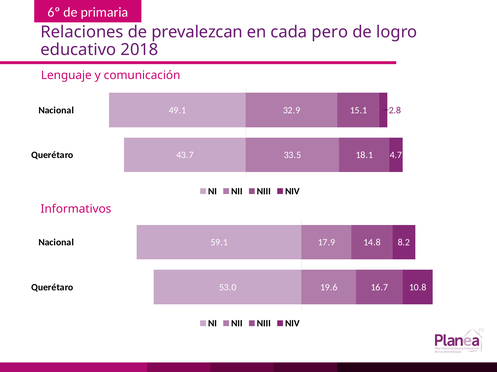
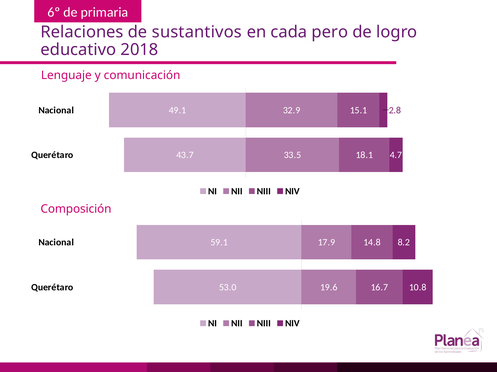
prevalezcan: prevalezcan -> sustantivos
Informativos: Informativos -> Composición
